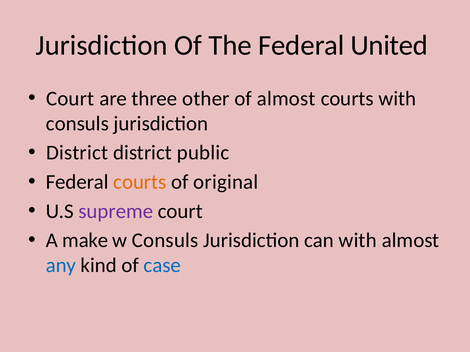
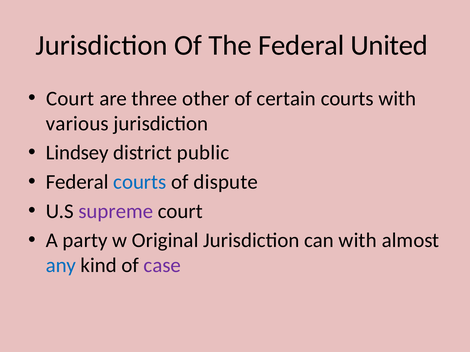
of almost: almost -> certain
consuls at (77, 124): consuls -> various
District at (77, 153): District -> Lindsey
courts at (140, 182) colour: orange -> blue
original: original -> dispute
make: make -> party
w Consuls: Consuls -> Original
case colour: blue -> purple
